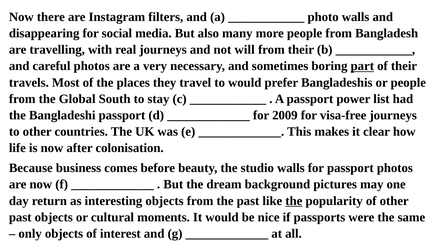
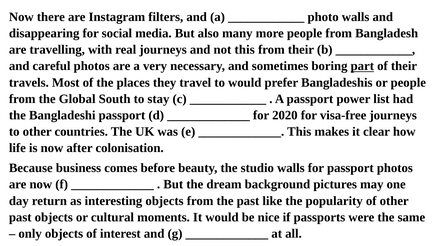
not will: will -> this
2009: 2009 -> 2020
the at (294, 201) underline: present -> none
